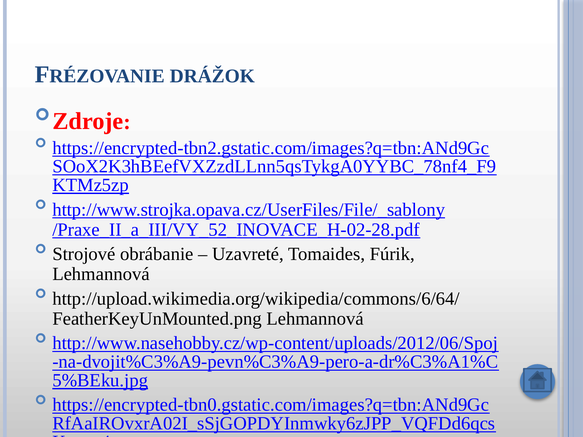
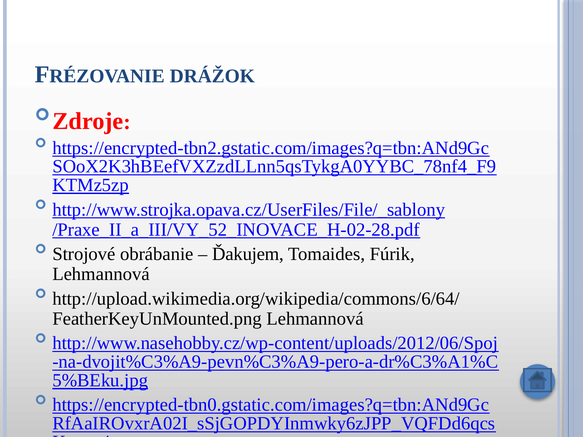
Uzavreté: Uzavreté -> Ďakujem
